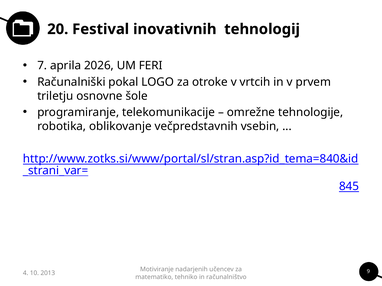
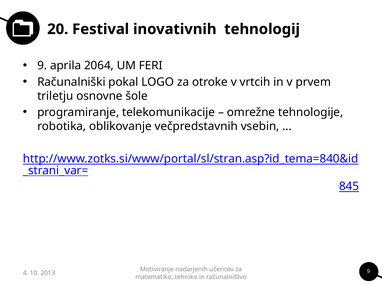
7 at (42, 66): 7 -> 9
2026: 2026 -> 2064
